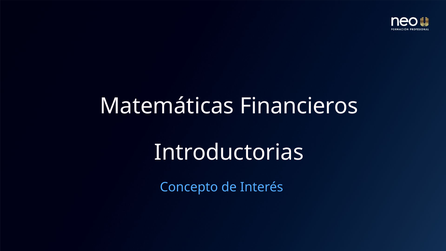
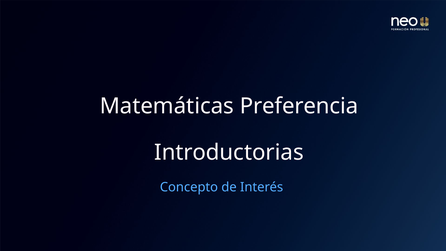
Financieros: Financieros -> Preferencia
